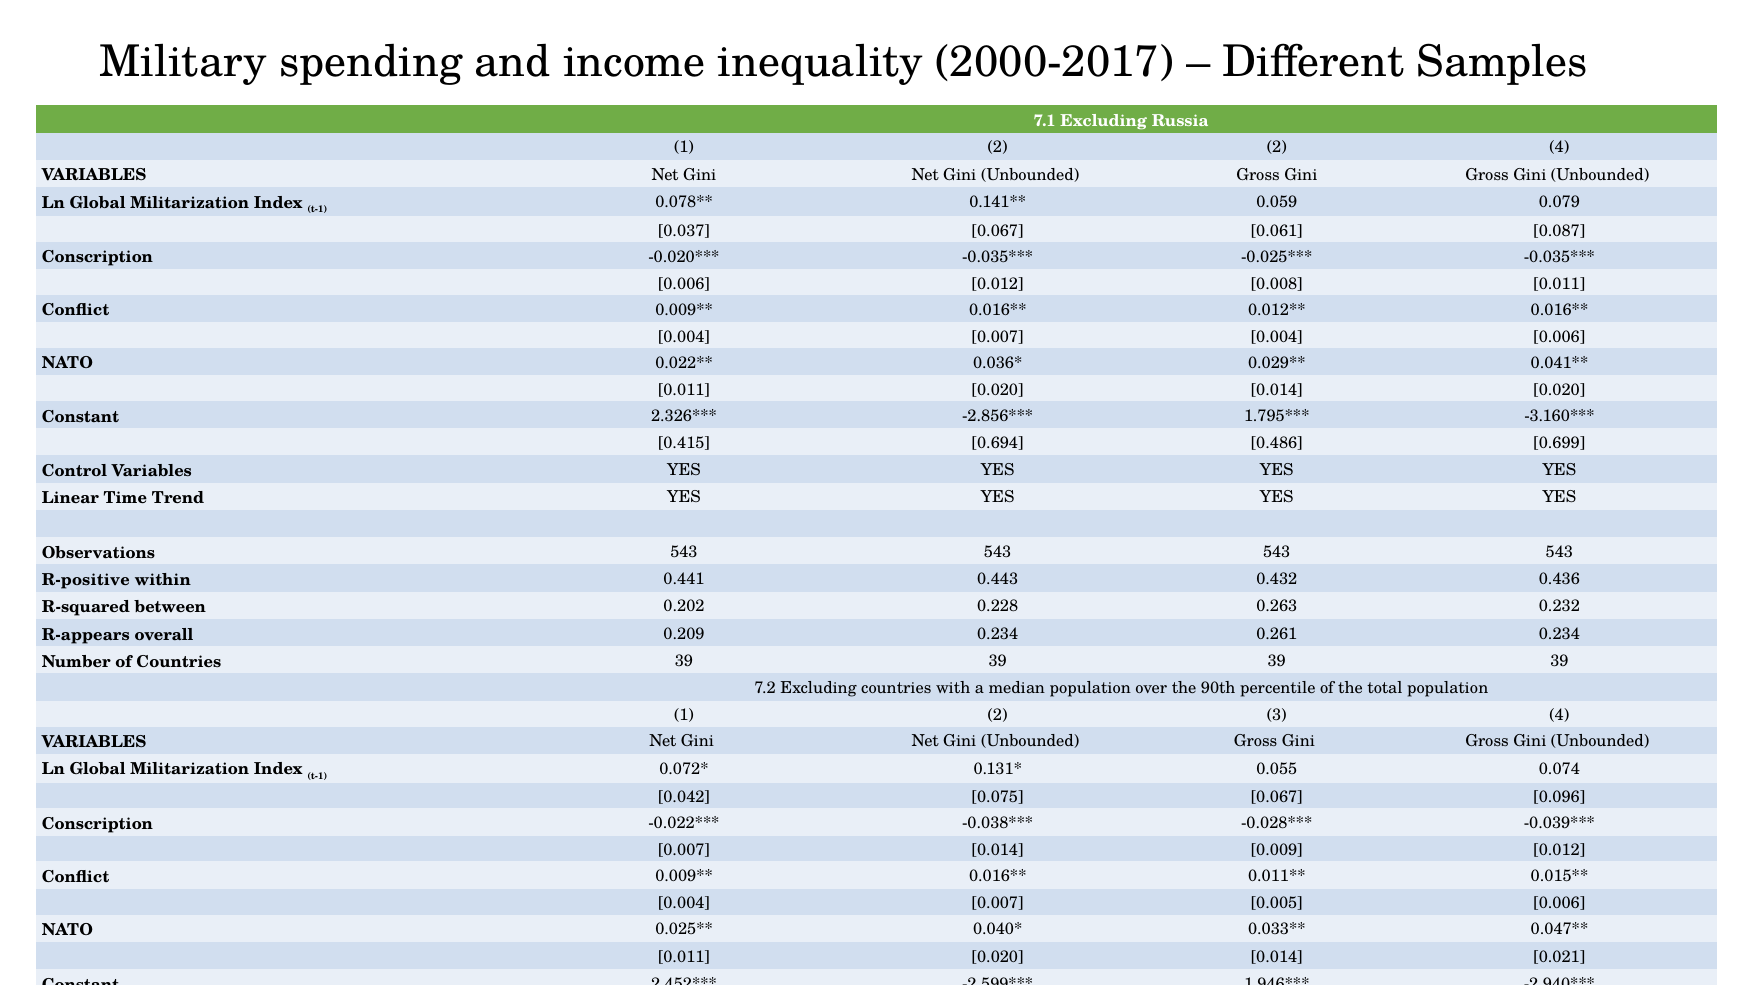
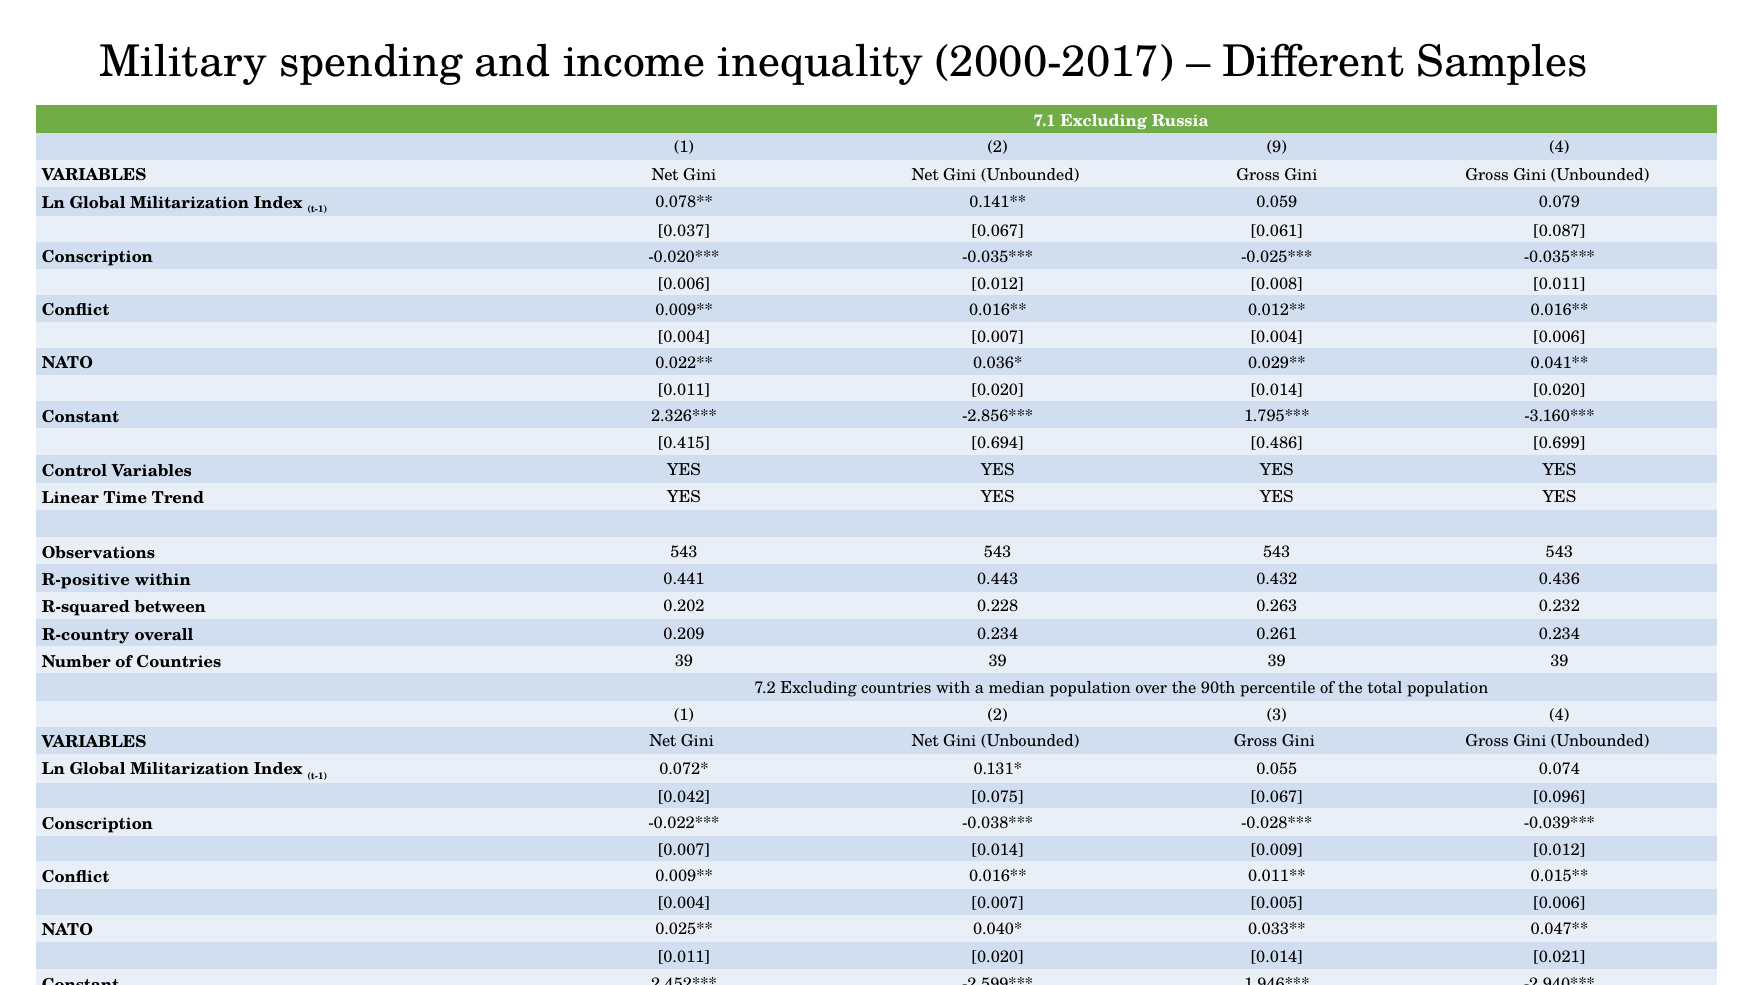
2 2: 2 -> 9
R-appears: R-appears -> R-country
